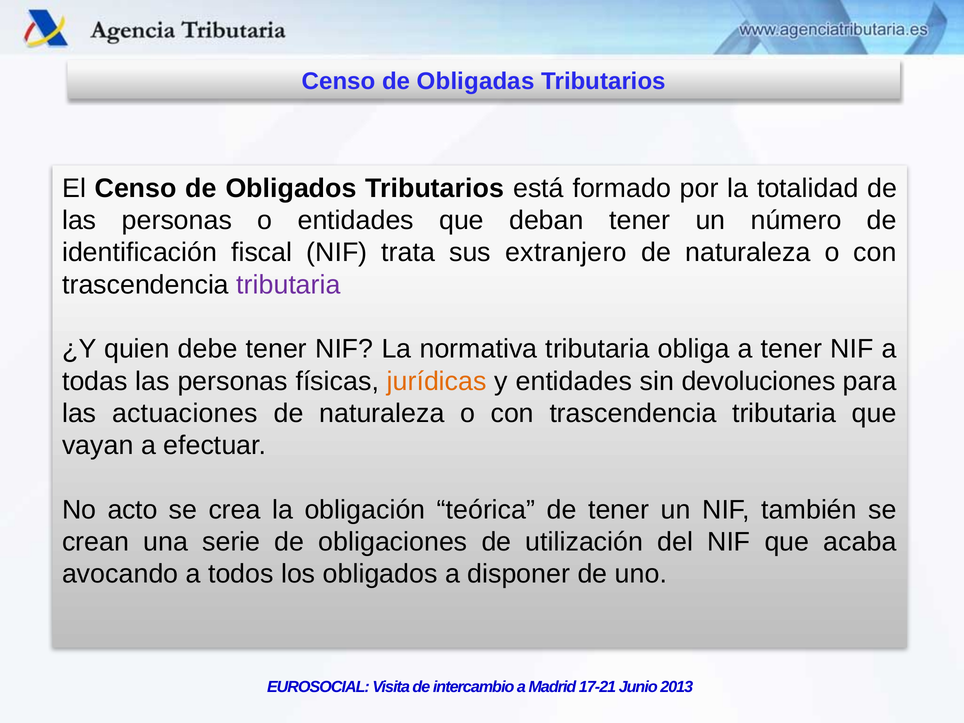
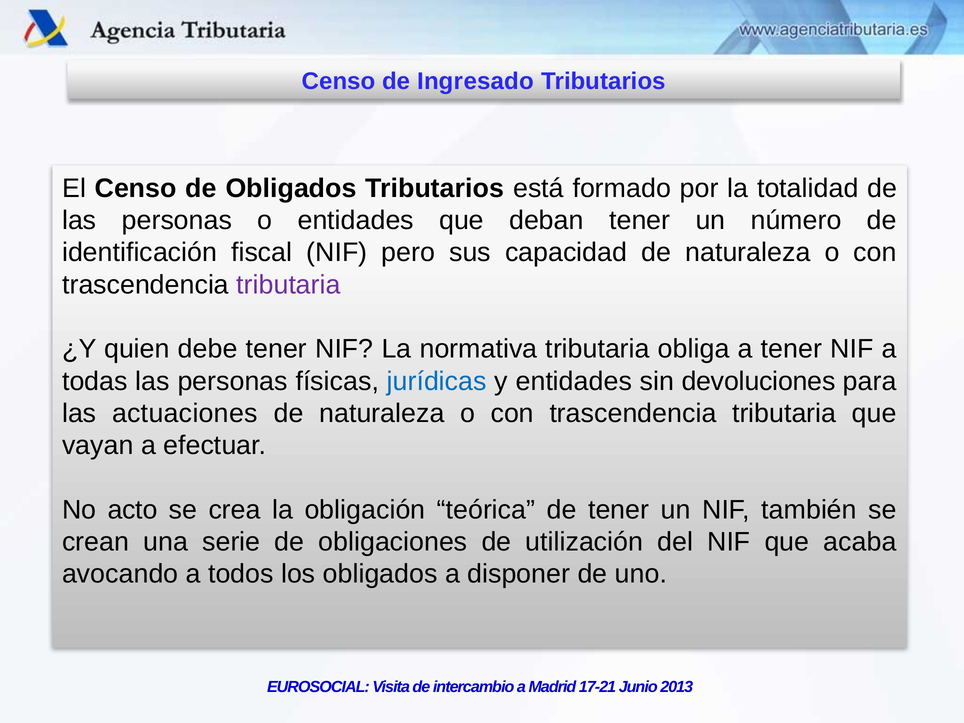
Obligadas: Obligadas -> Ingresado
trata: trata -> pero
extranjero: extranjero -> capacidad
jurídicas colour: orange -> blue
